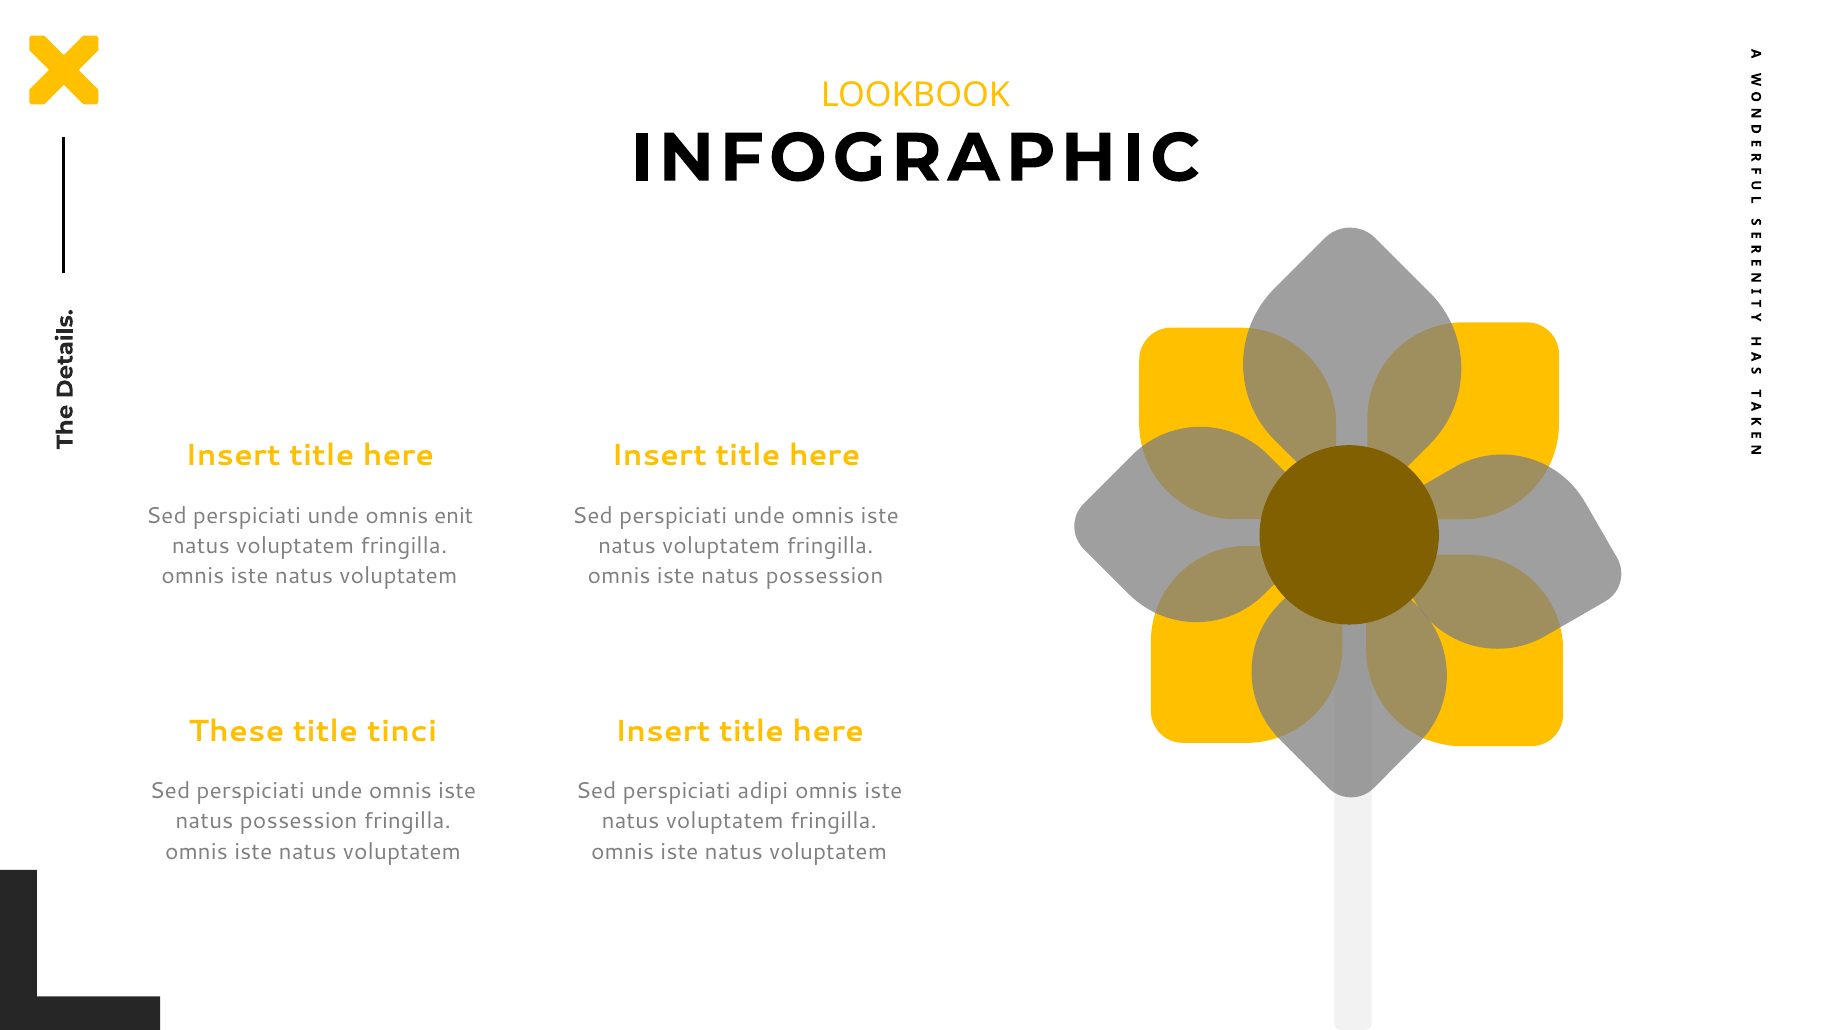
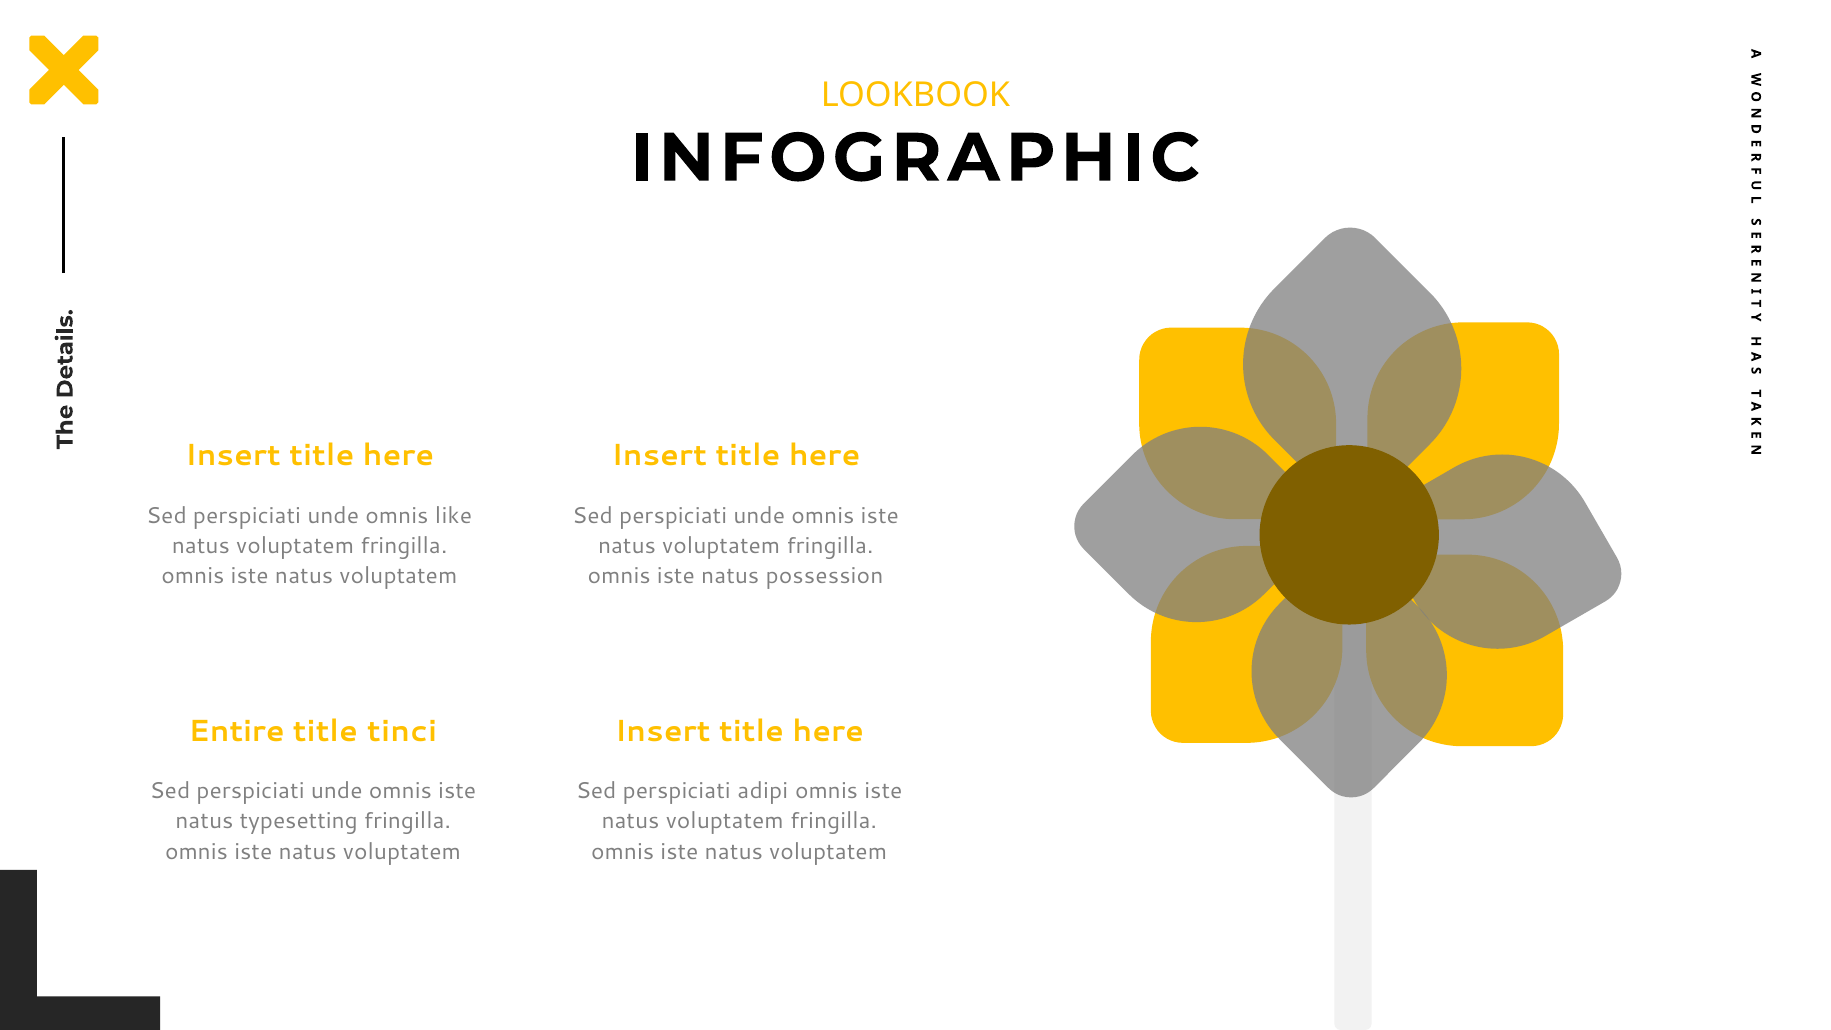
enit: enit -> like
These: These -> Entire
possession at (299, 821): possession -> typesetting
